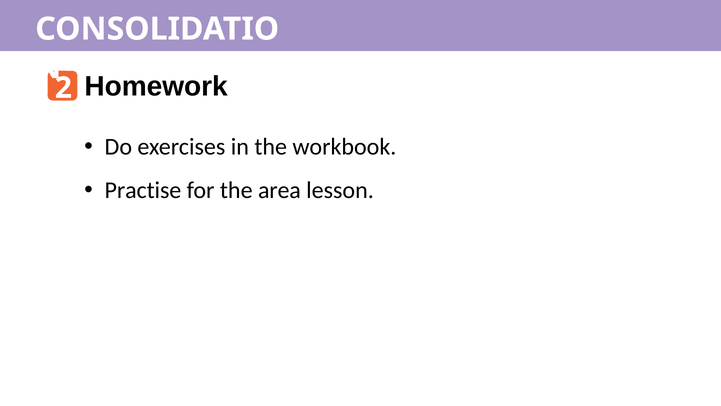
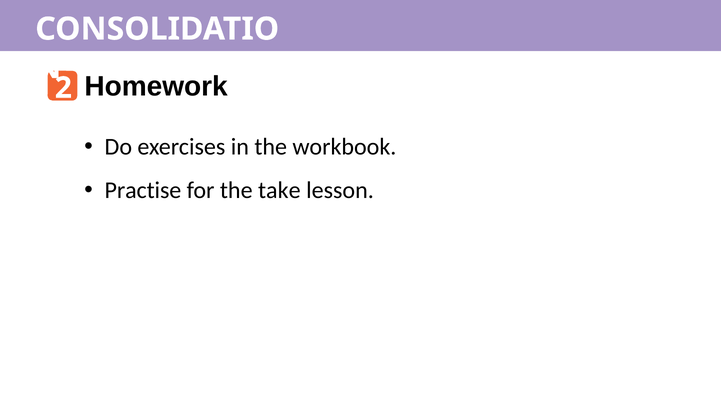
area: area -> take
